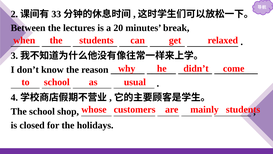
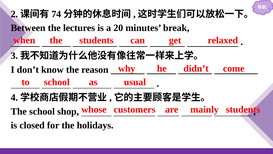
33: 33 -> 74
